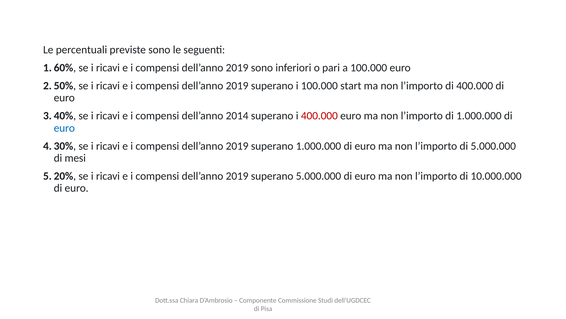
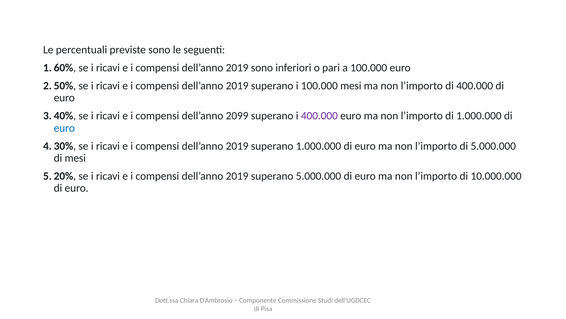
100.000 start: start -> mesi
2014: 2014 -> 2099
400.000 at (319, 116) colour: red -> purple
